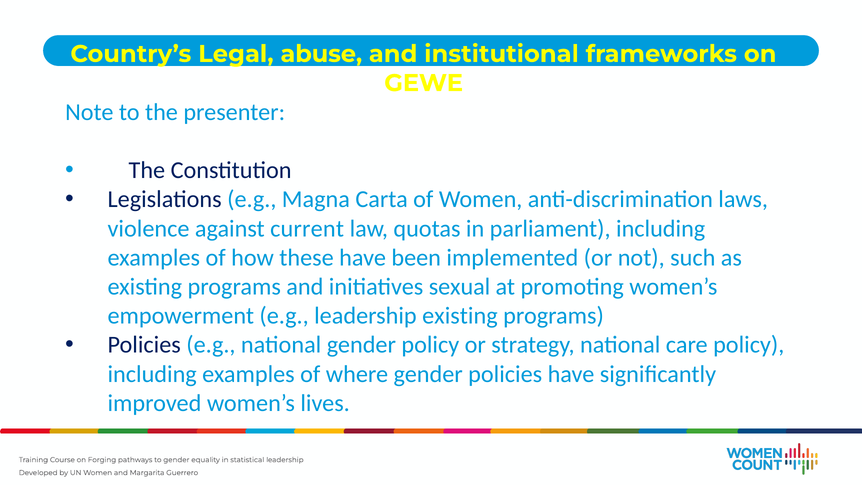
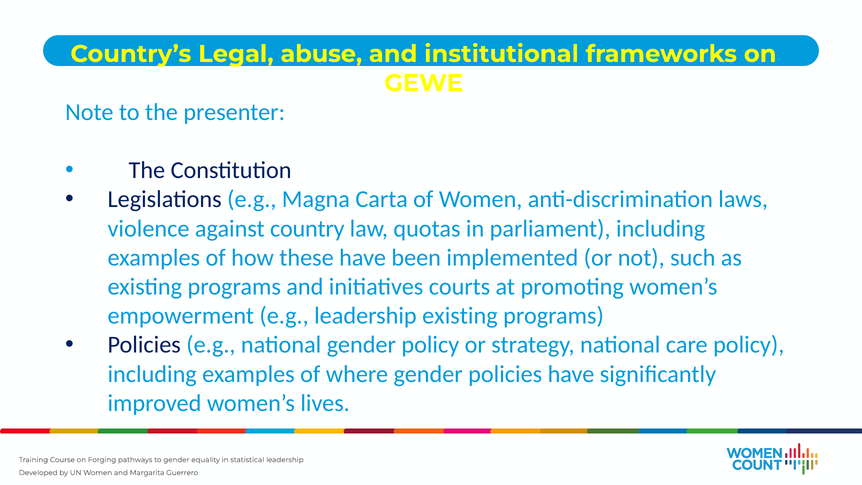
current: current -> country
sexual: sexual -> courts
